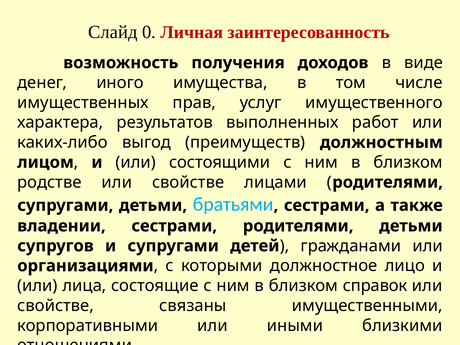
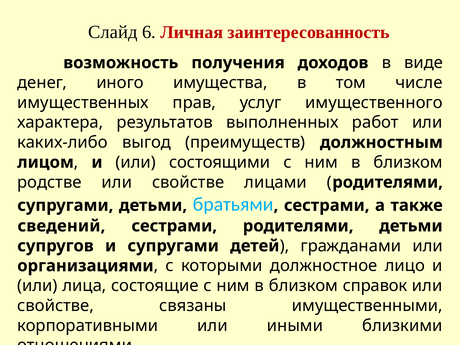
0: 0 -> 6
владении: владении -> сведений
